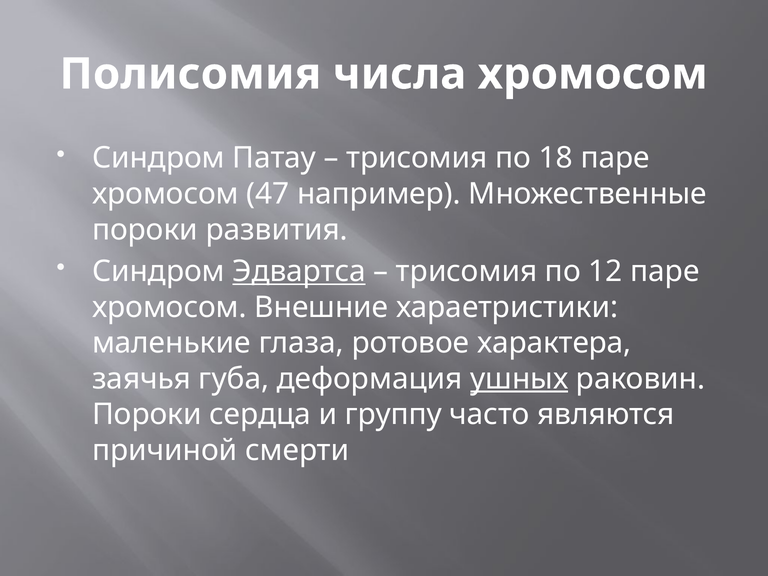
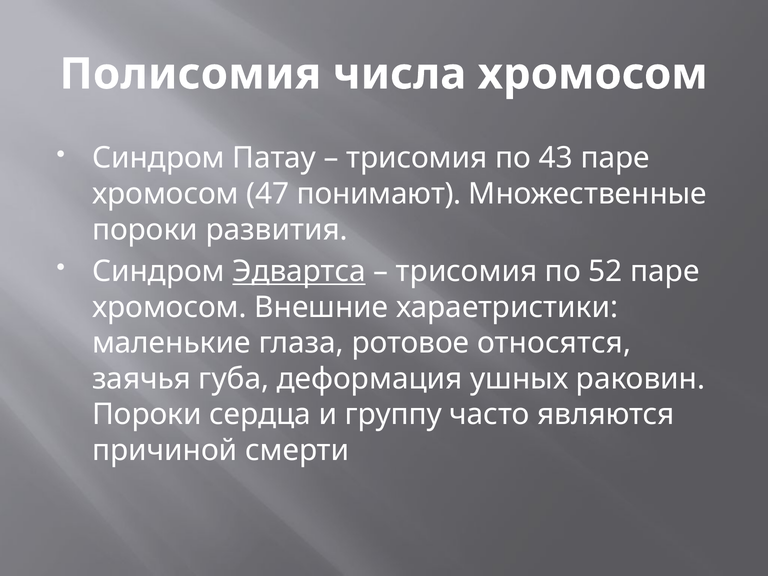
18: 18 -> 43
например: например -> понимают
12: 12 -> 52
характера: характера -> относятся
ушных underline: present -> none
